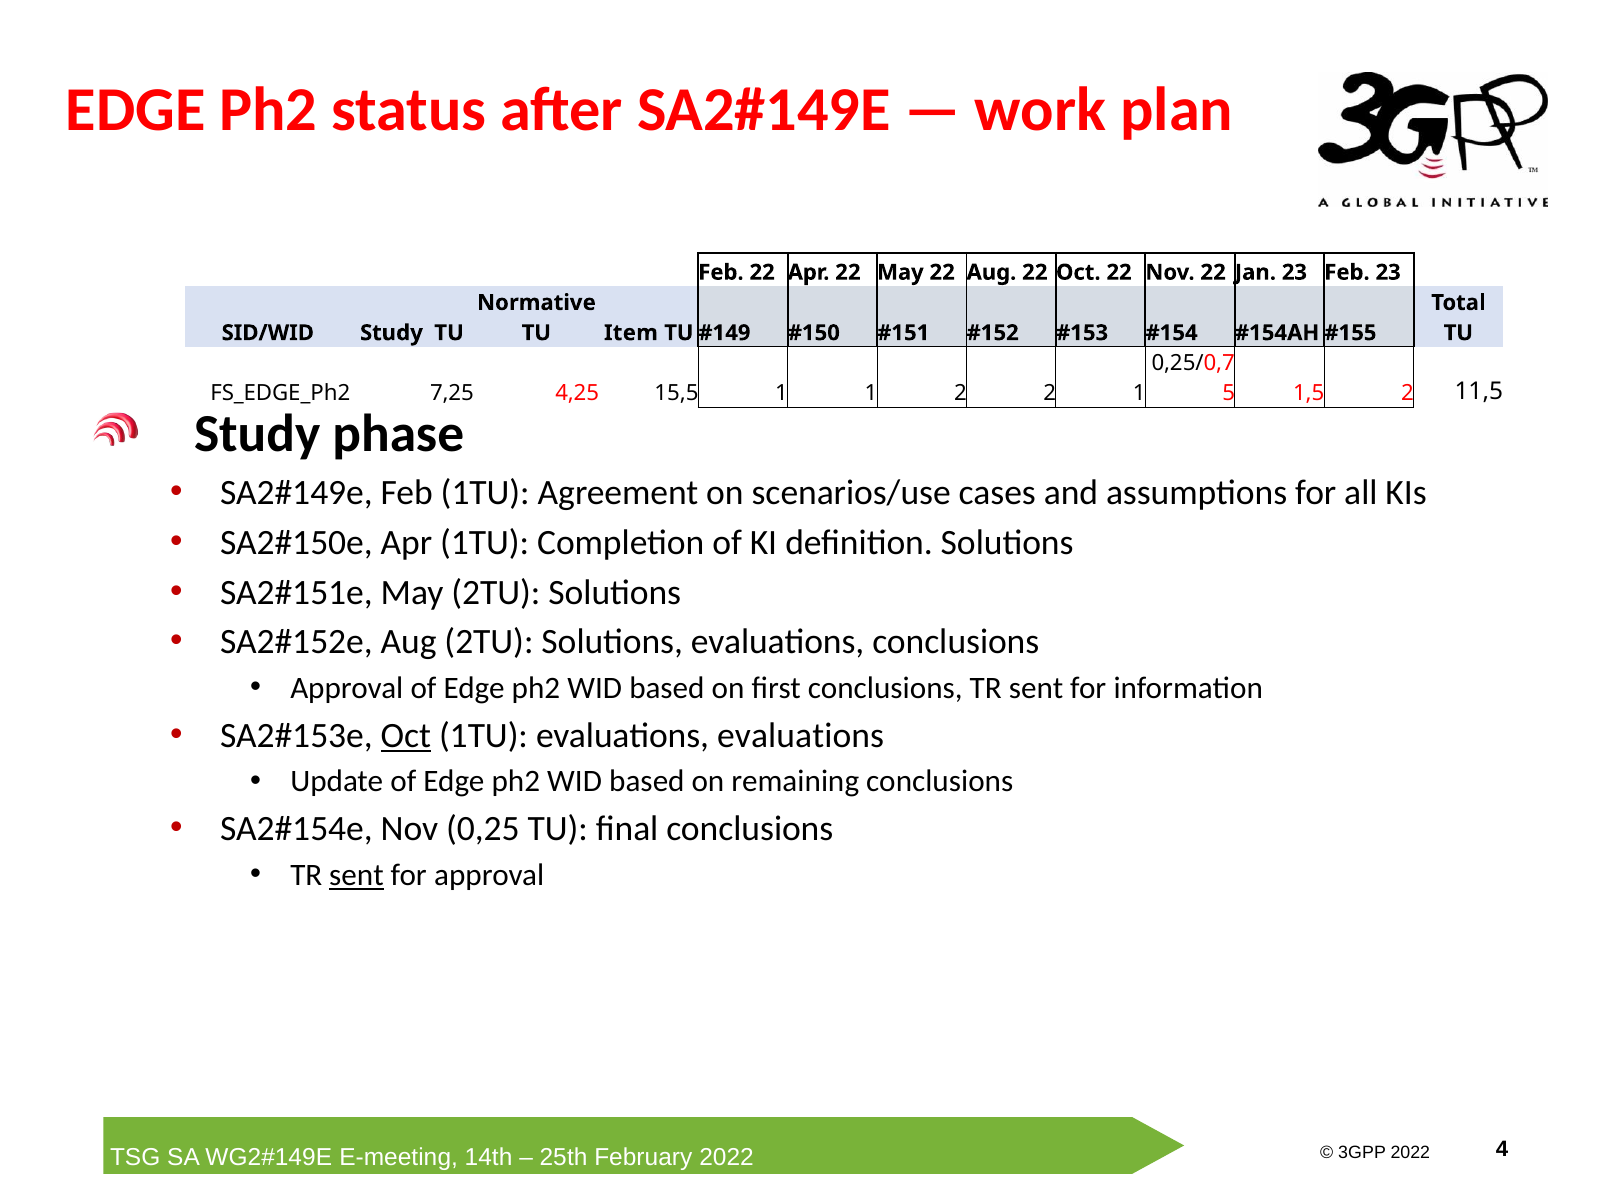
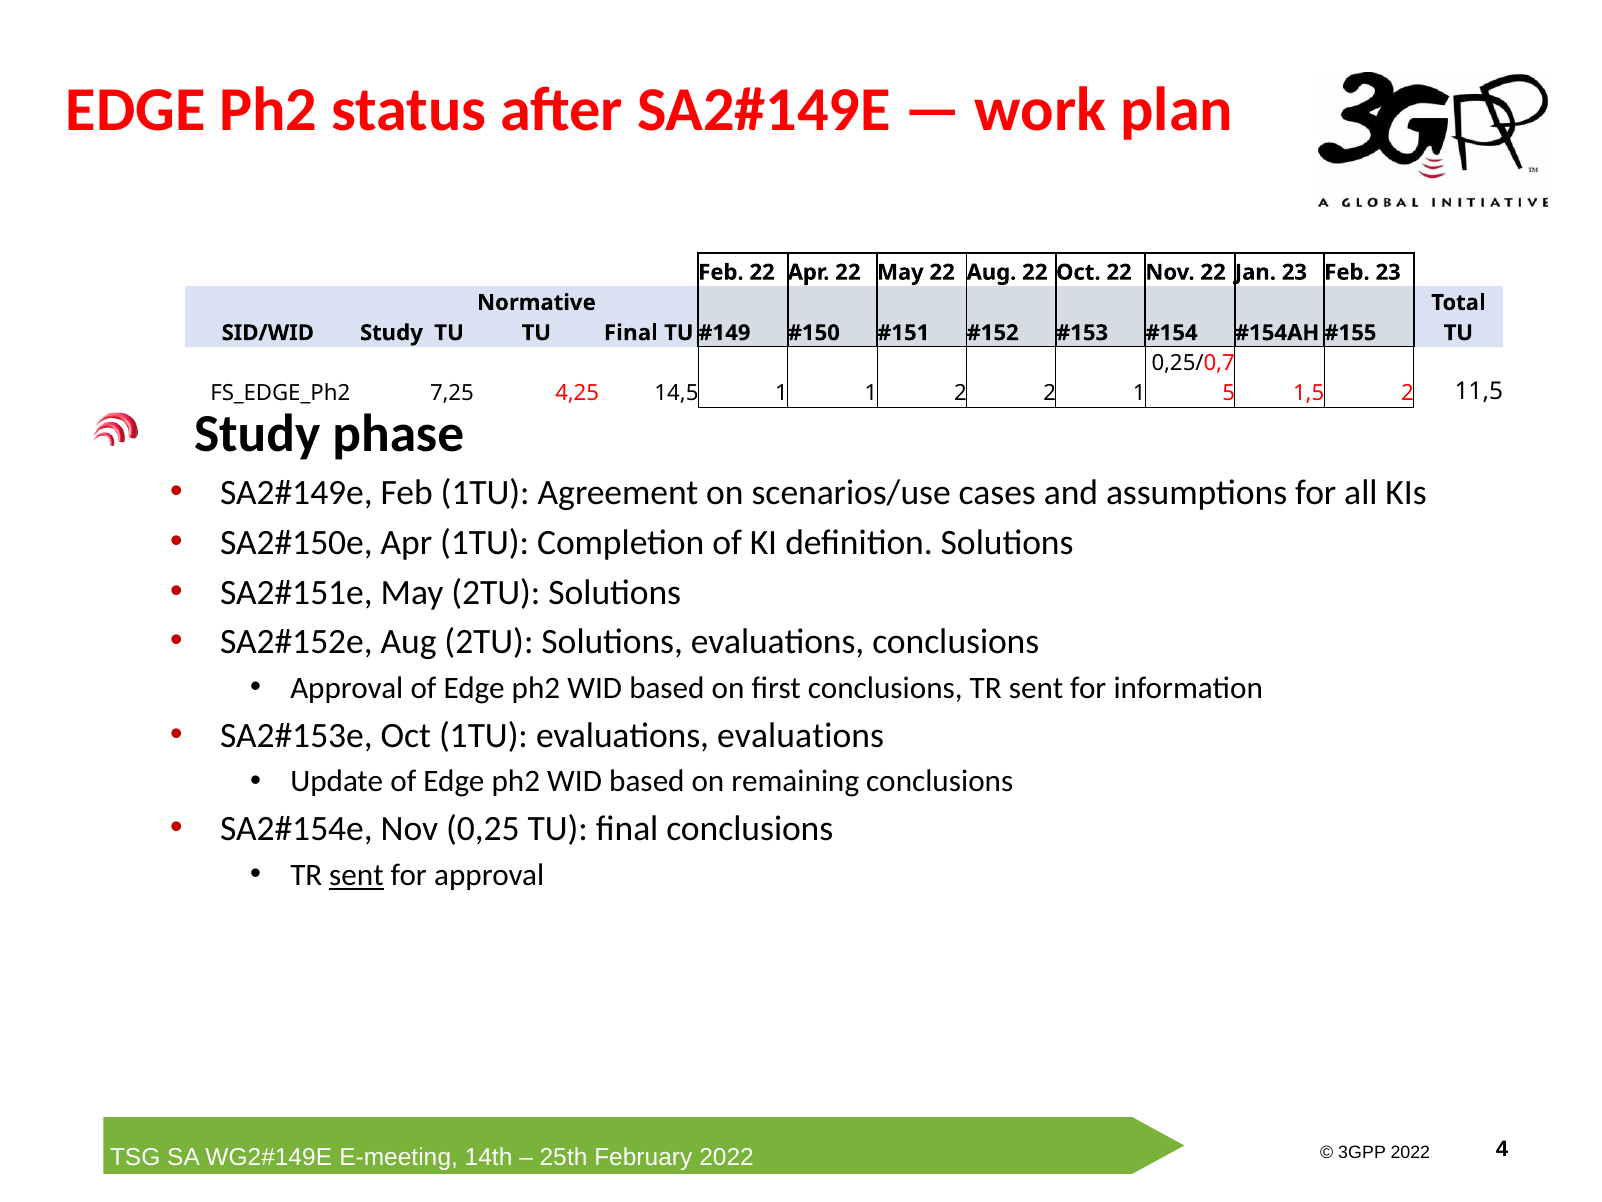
Item at (631, 333): Item -> Final
15,5: 15,5 -> 14,5
Oct at (406, 735) underline: present -> none
